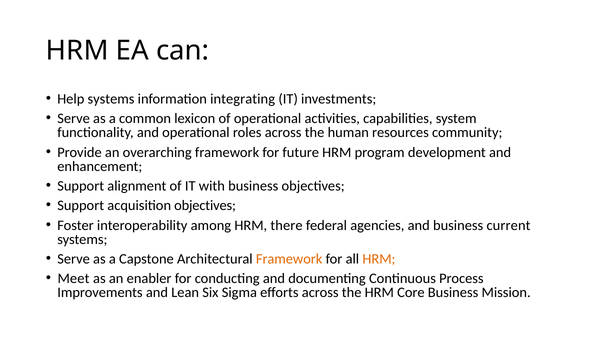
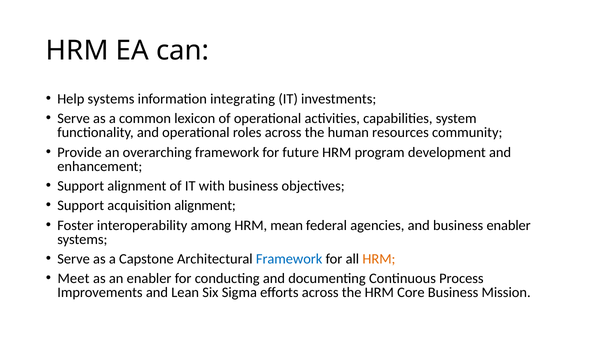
acquisition objectives: objectives -> alignment
there: there -> mean
business current: current -> enabler
Framework at (289, 259) colour: orange -> blue
